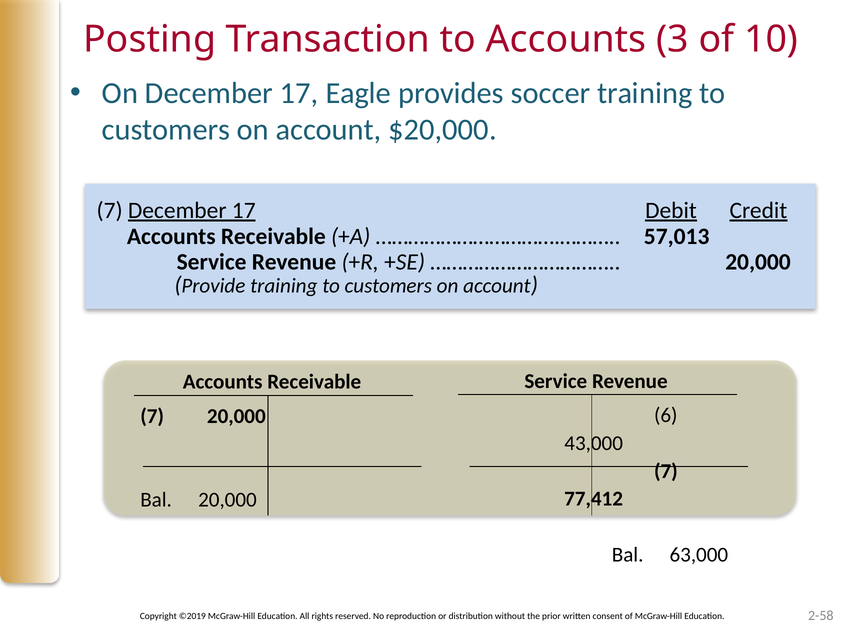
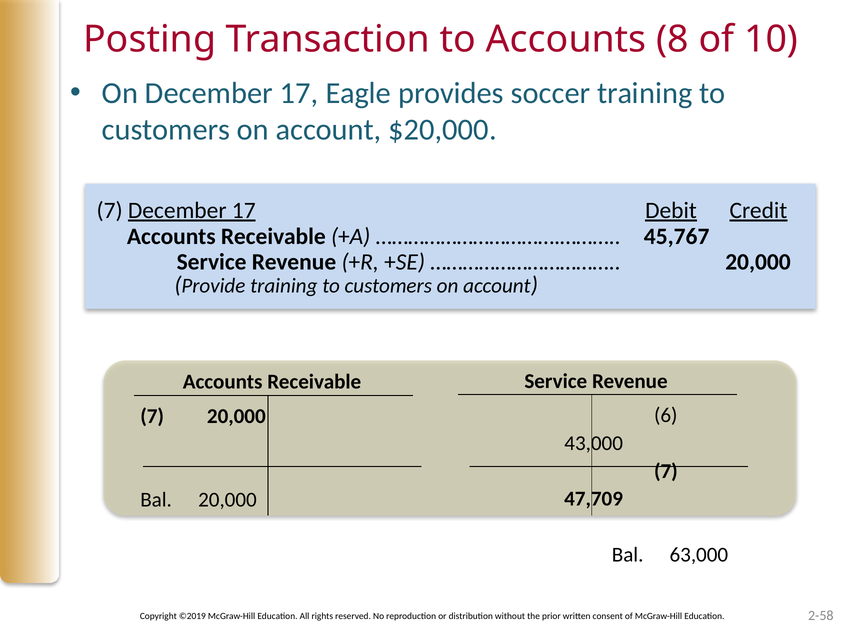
3: 3 -> 8
57,013: 57,013 -> 45,767
77,412: 77,412 -> 47,709
